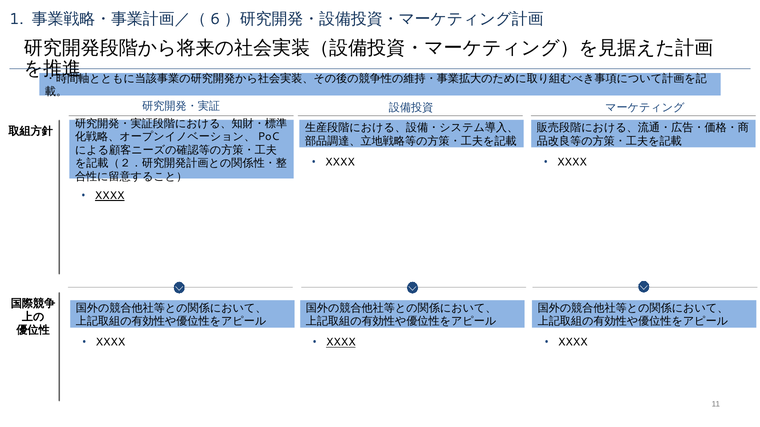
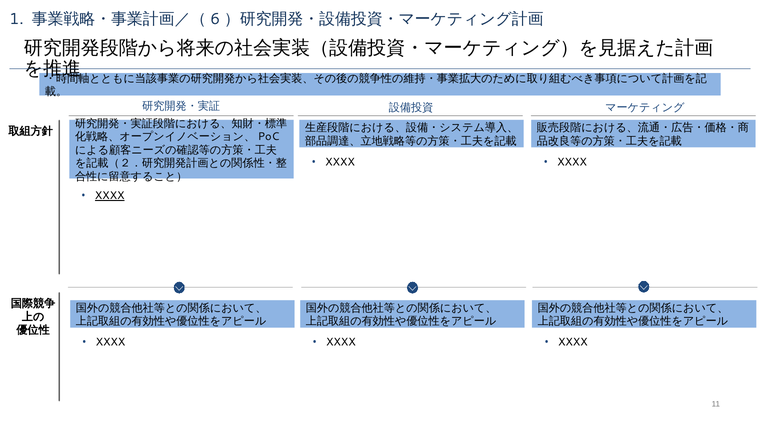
XXXX at (341, 343) underline: present -> none
